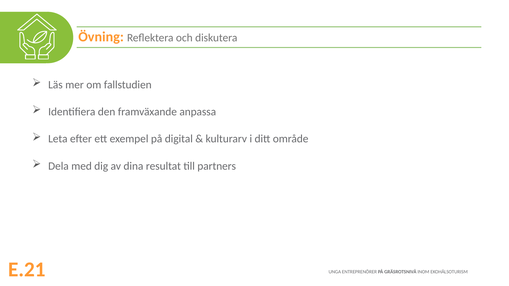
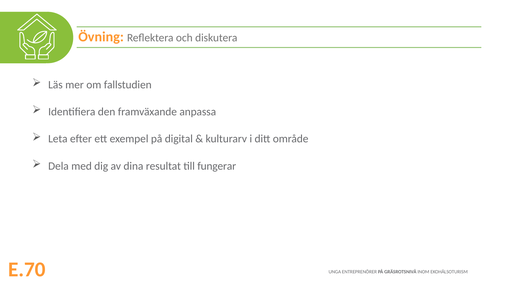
partners: partners -> fungerar
E.21: E.21 -> E.70
